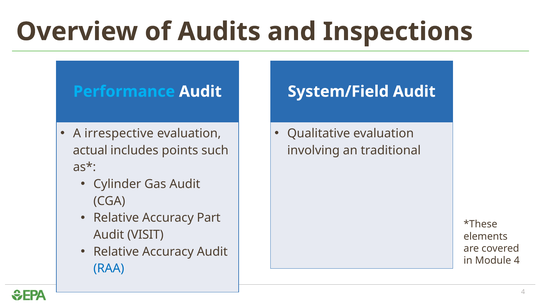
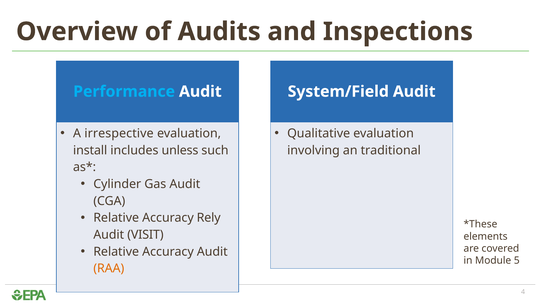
actual: actual -> install
points: points -> unless
Part: Part -> Rely
Module 4: 4 -> 5
RAA colour: blue -> orange
